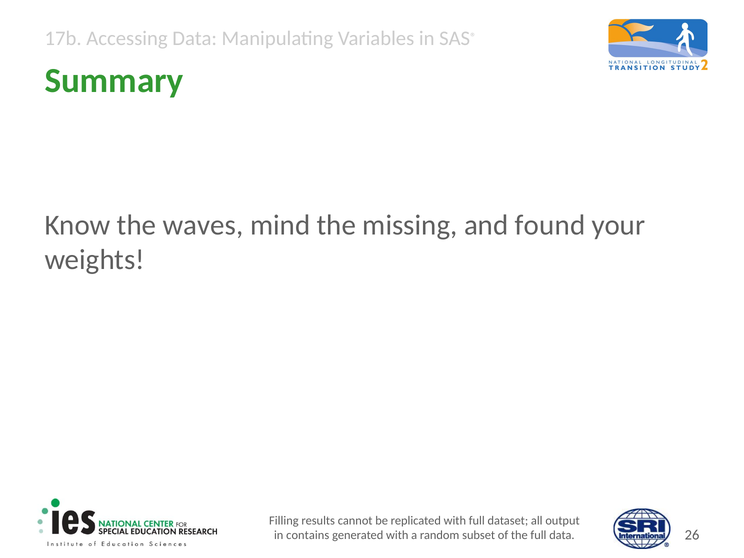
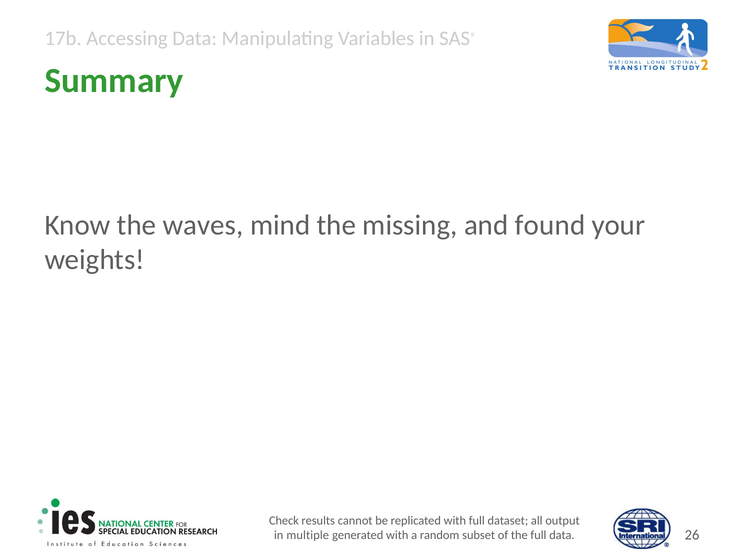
Filling: Filling -> Check
contains: contains -> multiple
